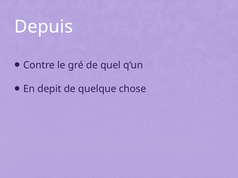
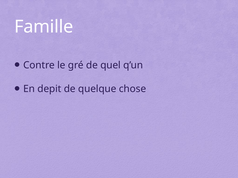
Depuis: Depuis -> Famille
